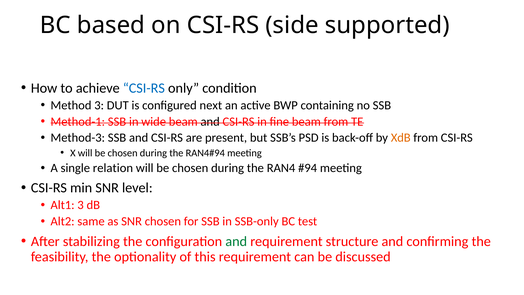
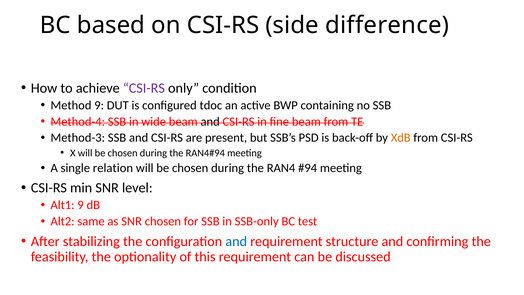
supported: supported -> difference
CSI-RS at (144, 88) colour: blue -> purple
Method 3: 3 -> 9
next: next -> tdoc
Method-1: Method-1 -> Method-4
Alt1 3: 3 -> 9
and at (236, 241) colour: green -> blue
